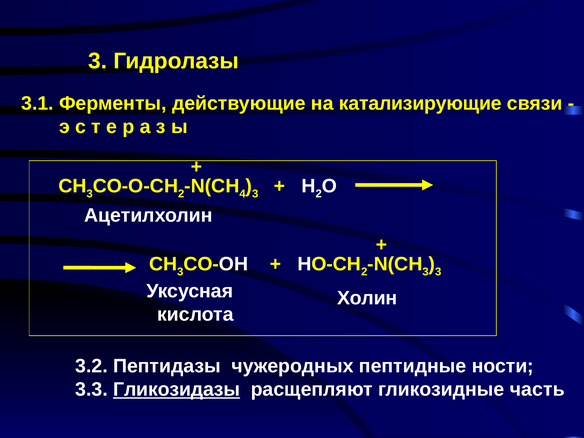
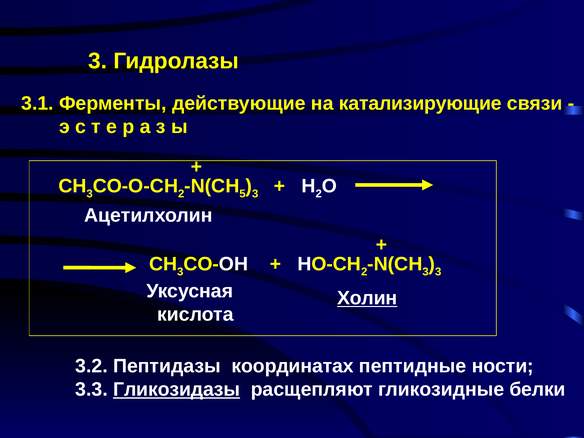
4: 4 -> 5
Холин underline: none -> present
чужеродных: чужеродных -> координатах
часть: часть -> белки
